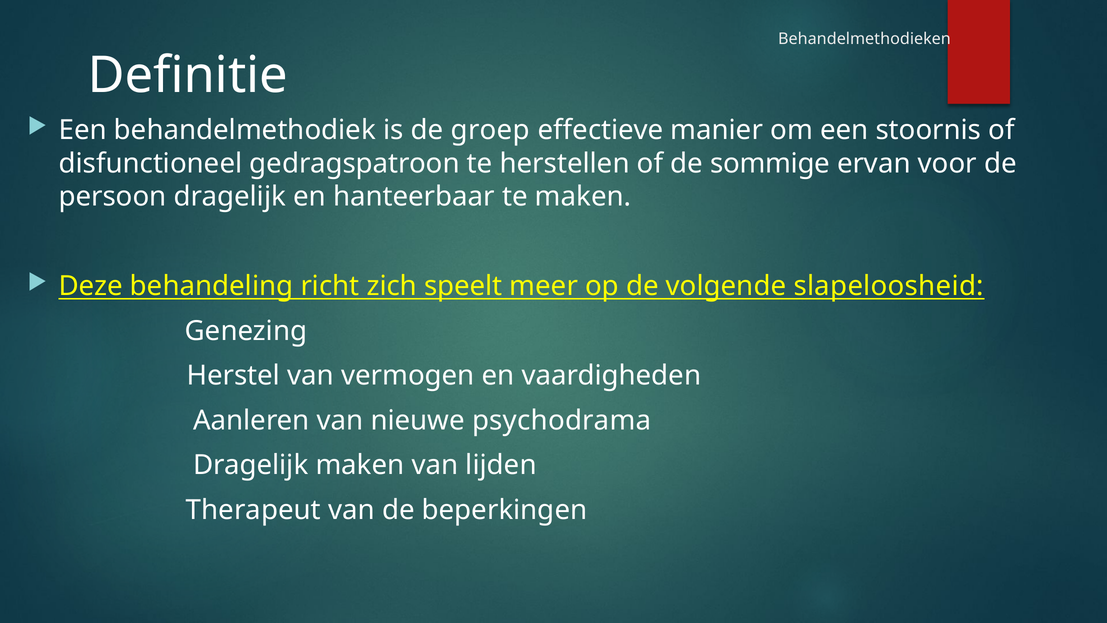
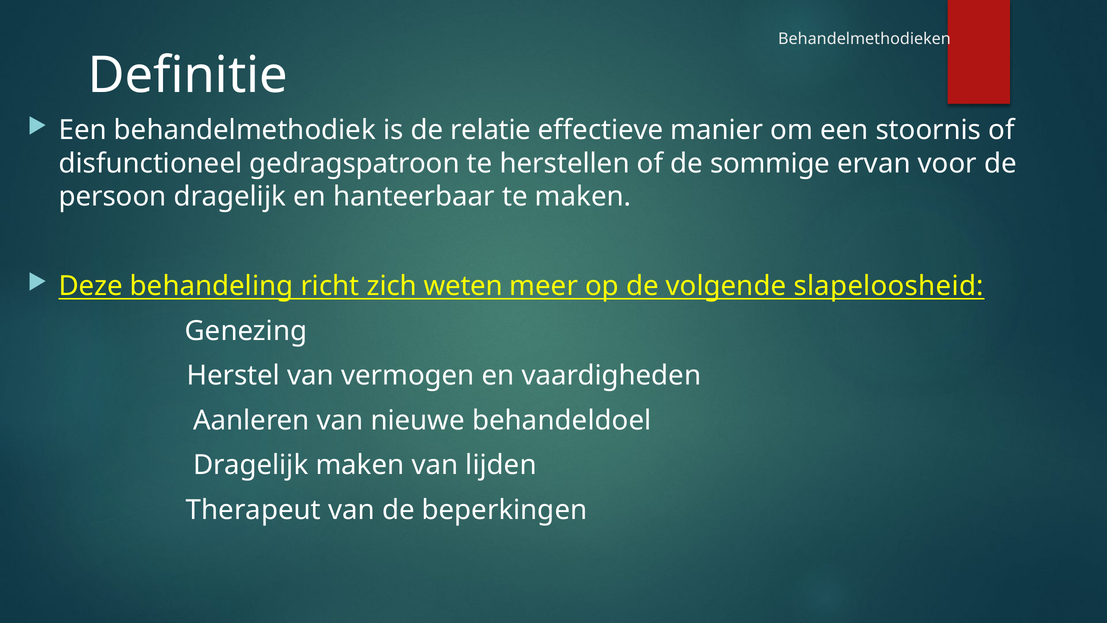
groep: groep -> relatie
speelt: speelt -> weten
psychodrama: psychodrama -> behandeldoel
